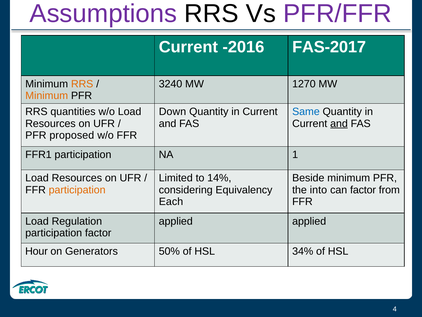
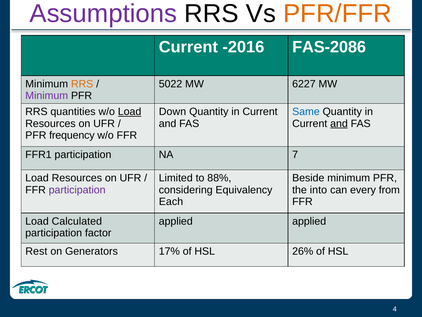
PFR/FFR colour: purple -> orange
FAS-2017: FAS-2017 -> FAS-2086
3240: 3240 -> 5022
1270: 1270 -> 6227
Minimum at (47, 96) colour: orange -> purple
Load at (130, 112) underline: none -> present
proposed: proposed -> frequency
1: 1 -> 7
14%: 14% -> 88%
participation at (77, 190) colour: orange -> purple
can factor: factor -> every
Regulation: Regulation -> Calculated
Hour: Hour -> Rest
50%: 50% -> 17%
34%: 34% -> 26%
